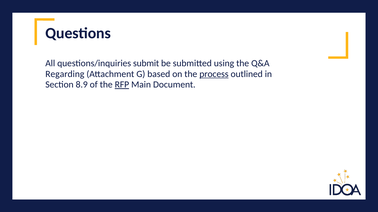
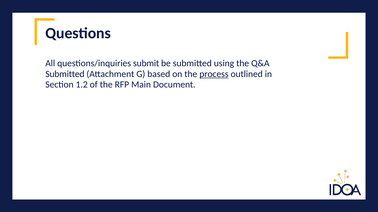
Regarding at (65, 74): Regarding -> Submitted
8.9: 8.9 -> 1.2
RFP underline: present -> none
